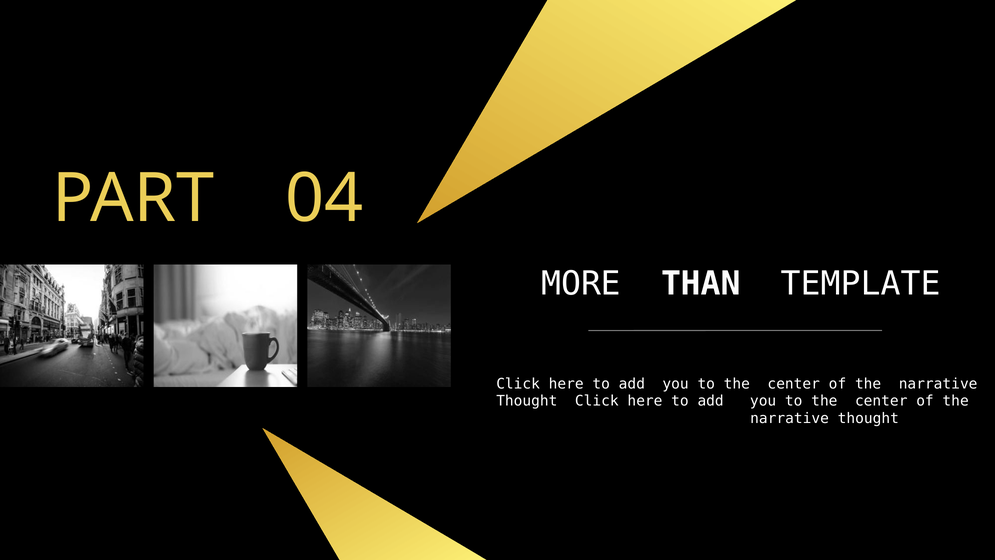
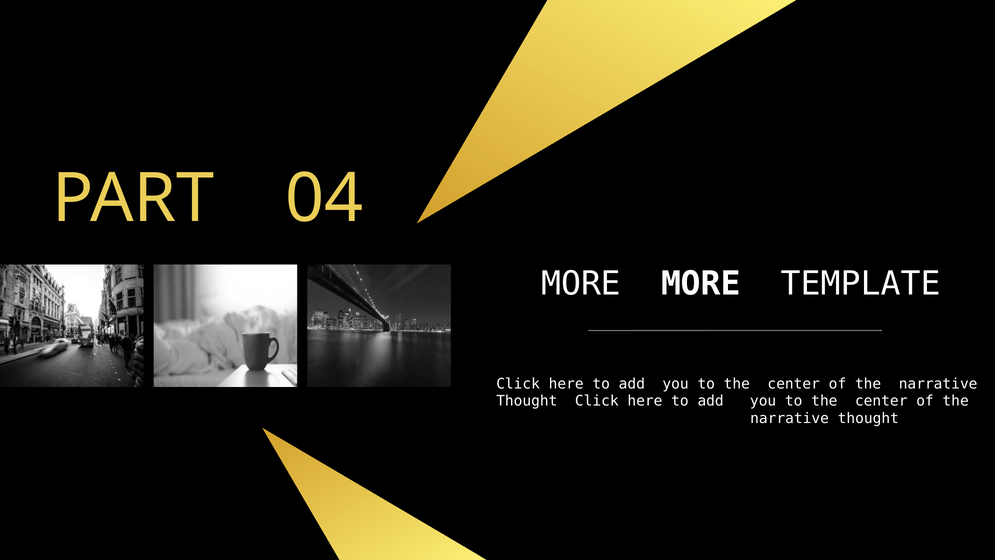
MORE THAN: THAN -> MORE
